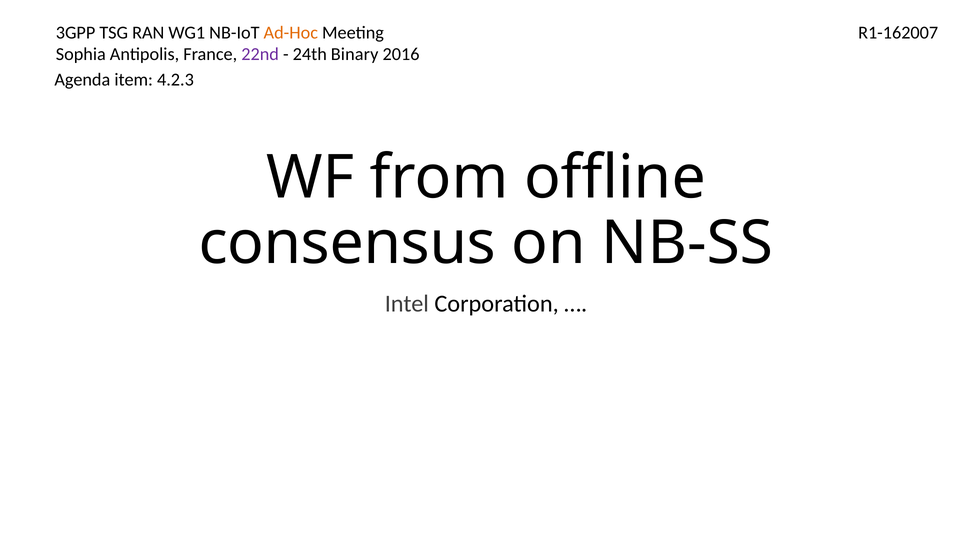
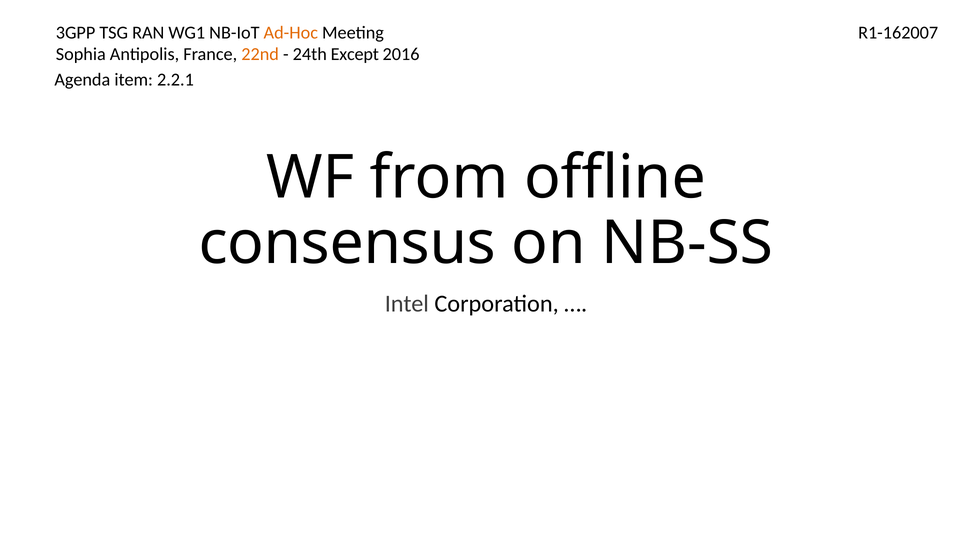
22nd colour: purple -> orange
Binary: Binary -> Except
4.2.3: 4.2.3 -> 2.2.1
